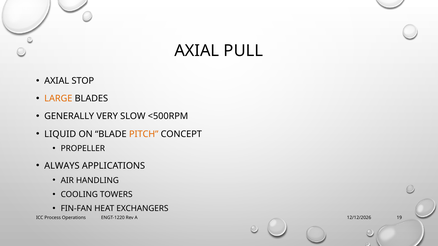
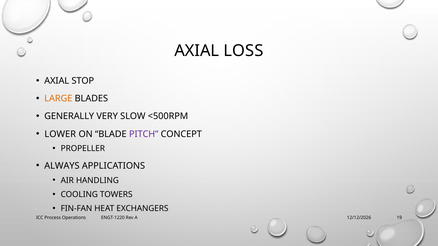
PULL: PULL -> LOSS
LIQUID: LIQUID -> LOWER
PITCH colour: orange -> purple
